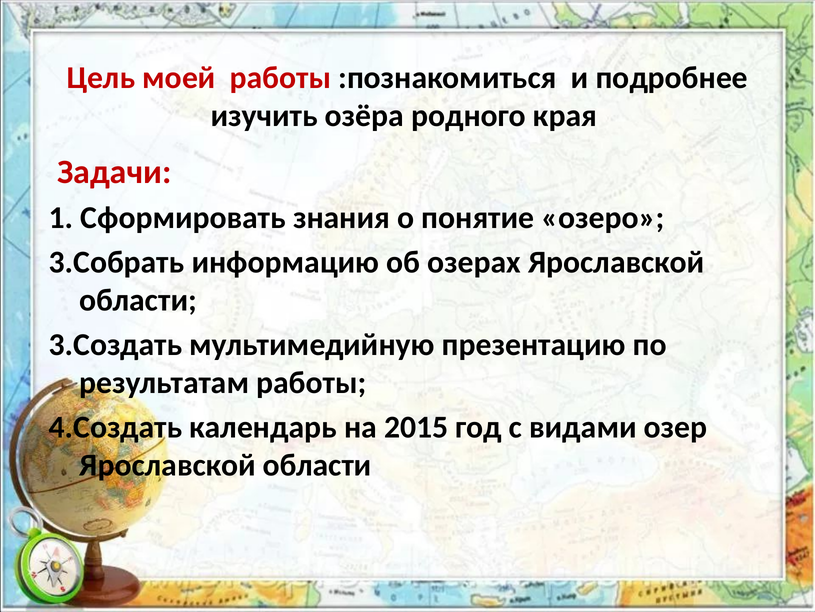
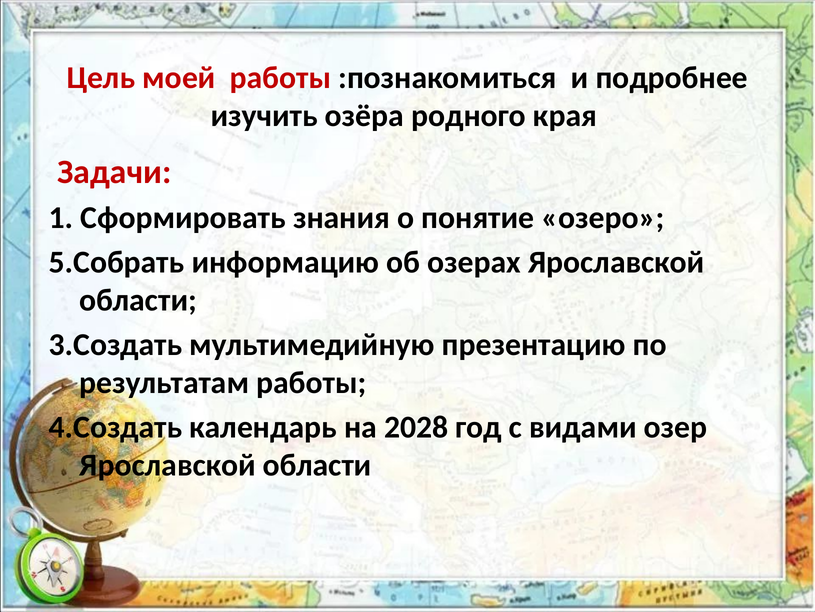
3.Собрать: 3.Собрать -> 5.Собрать
2015: 2015 -> 2028
